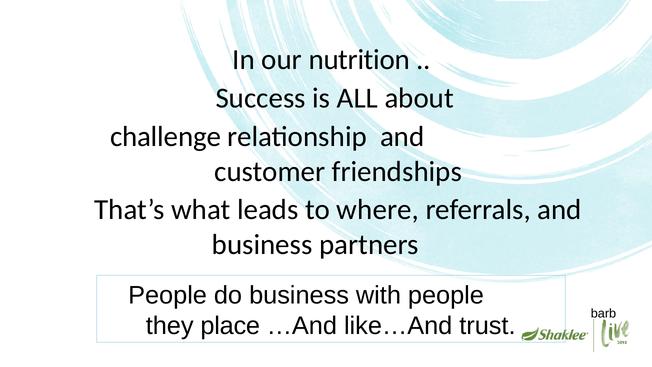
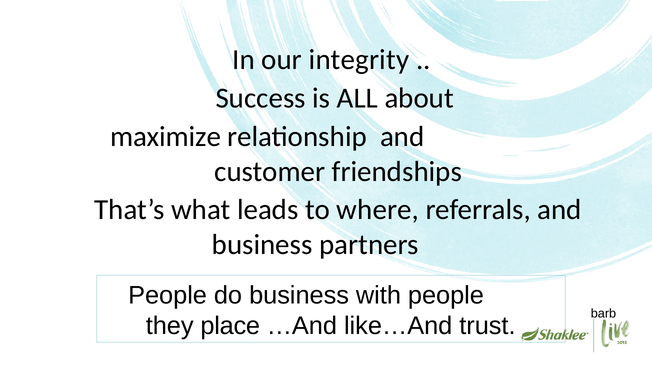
nutrition: nutrition -> integrity
challenge: challenge -> maximize
